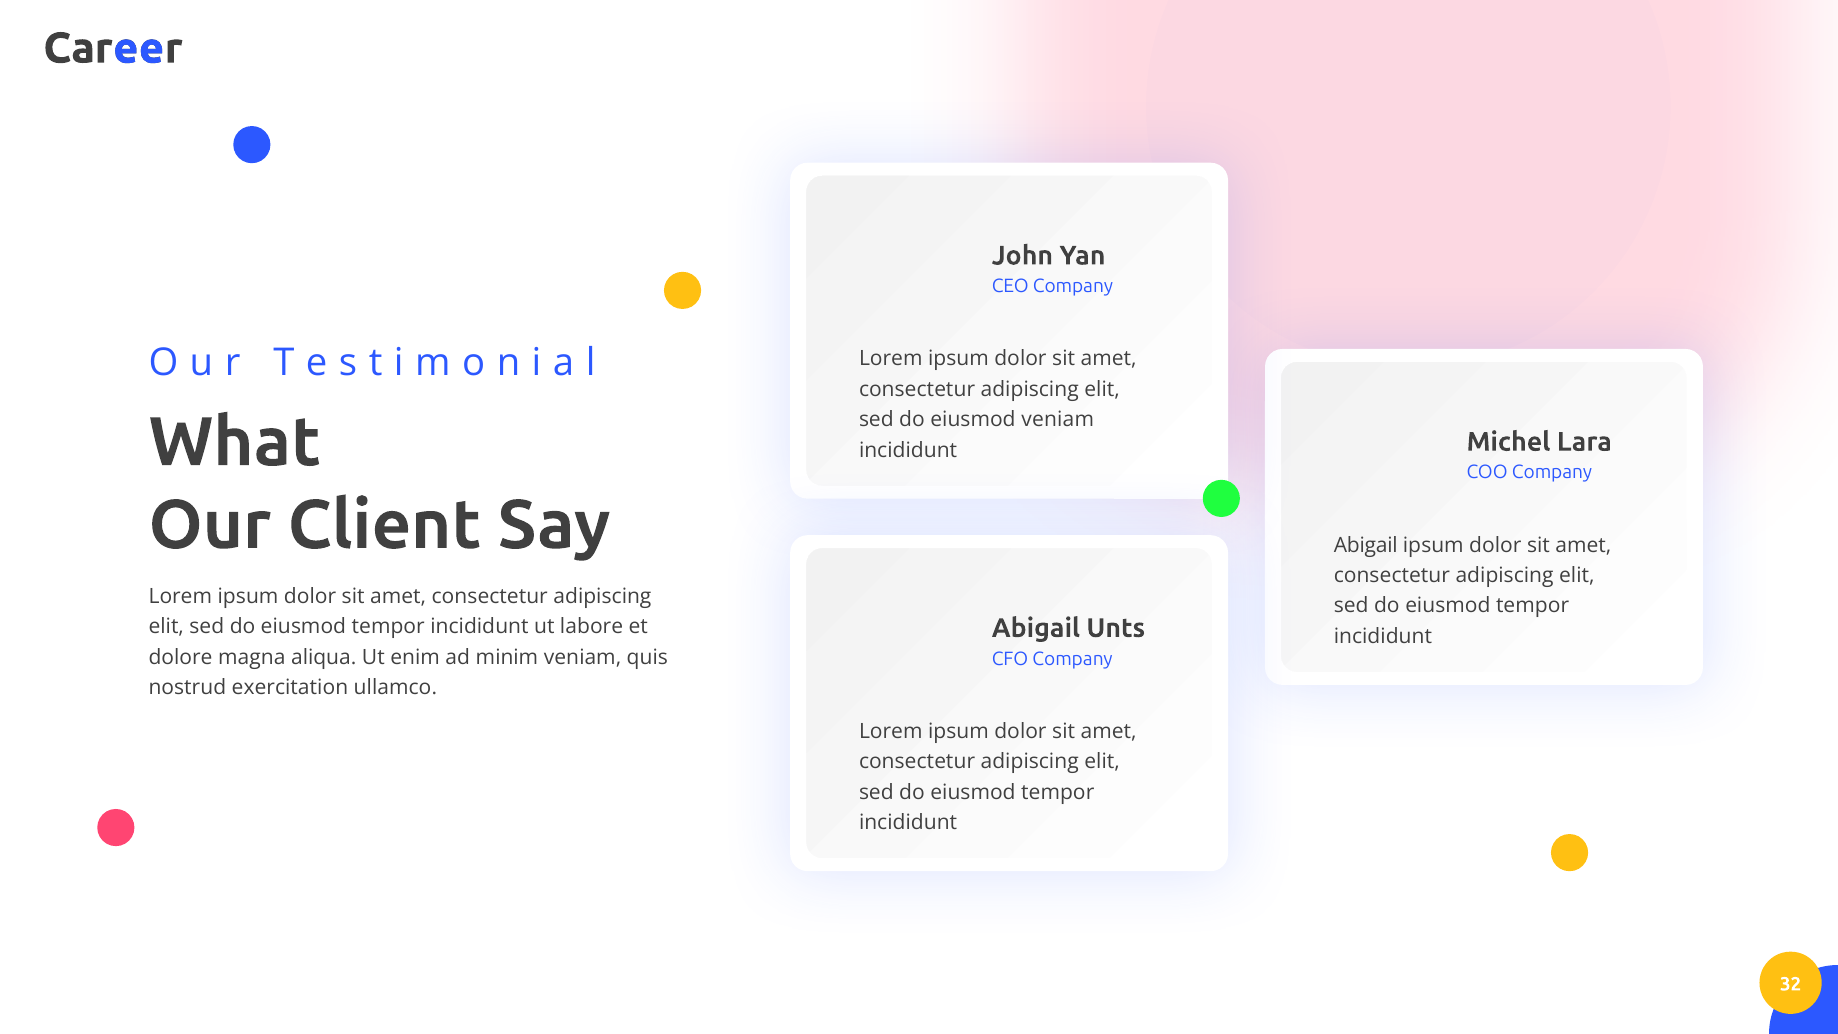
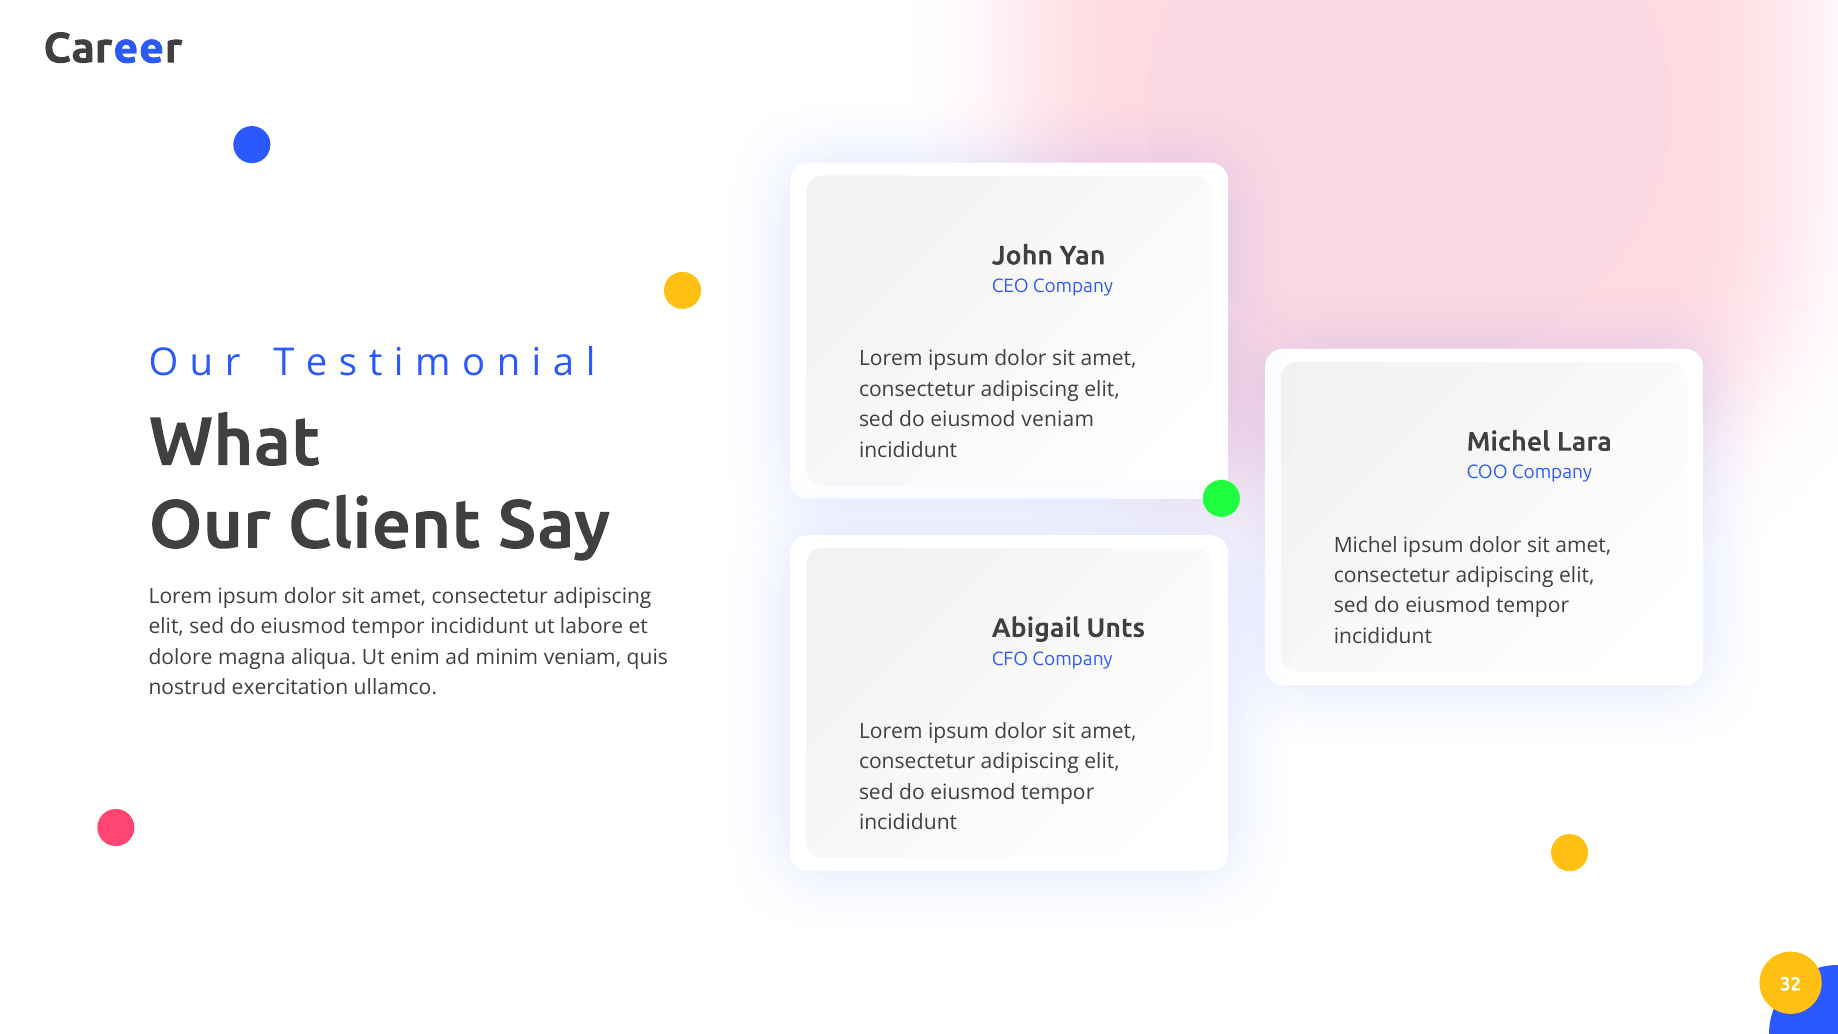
Abigail at (1366, 545): Abigail -> Michel
